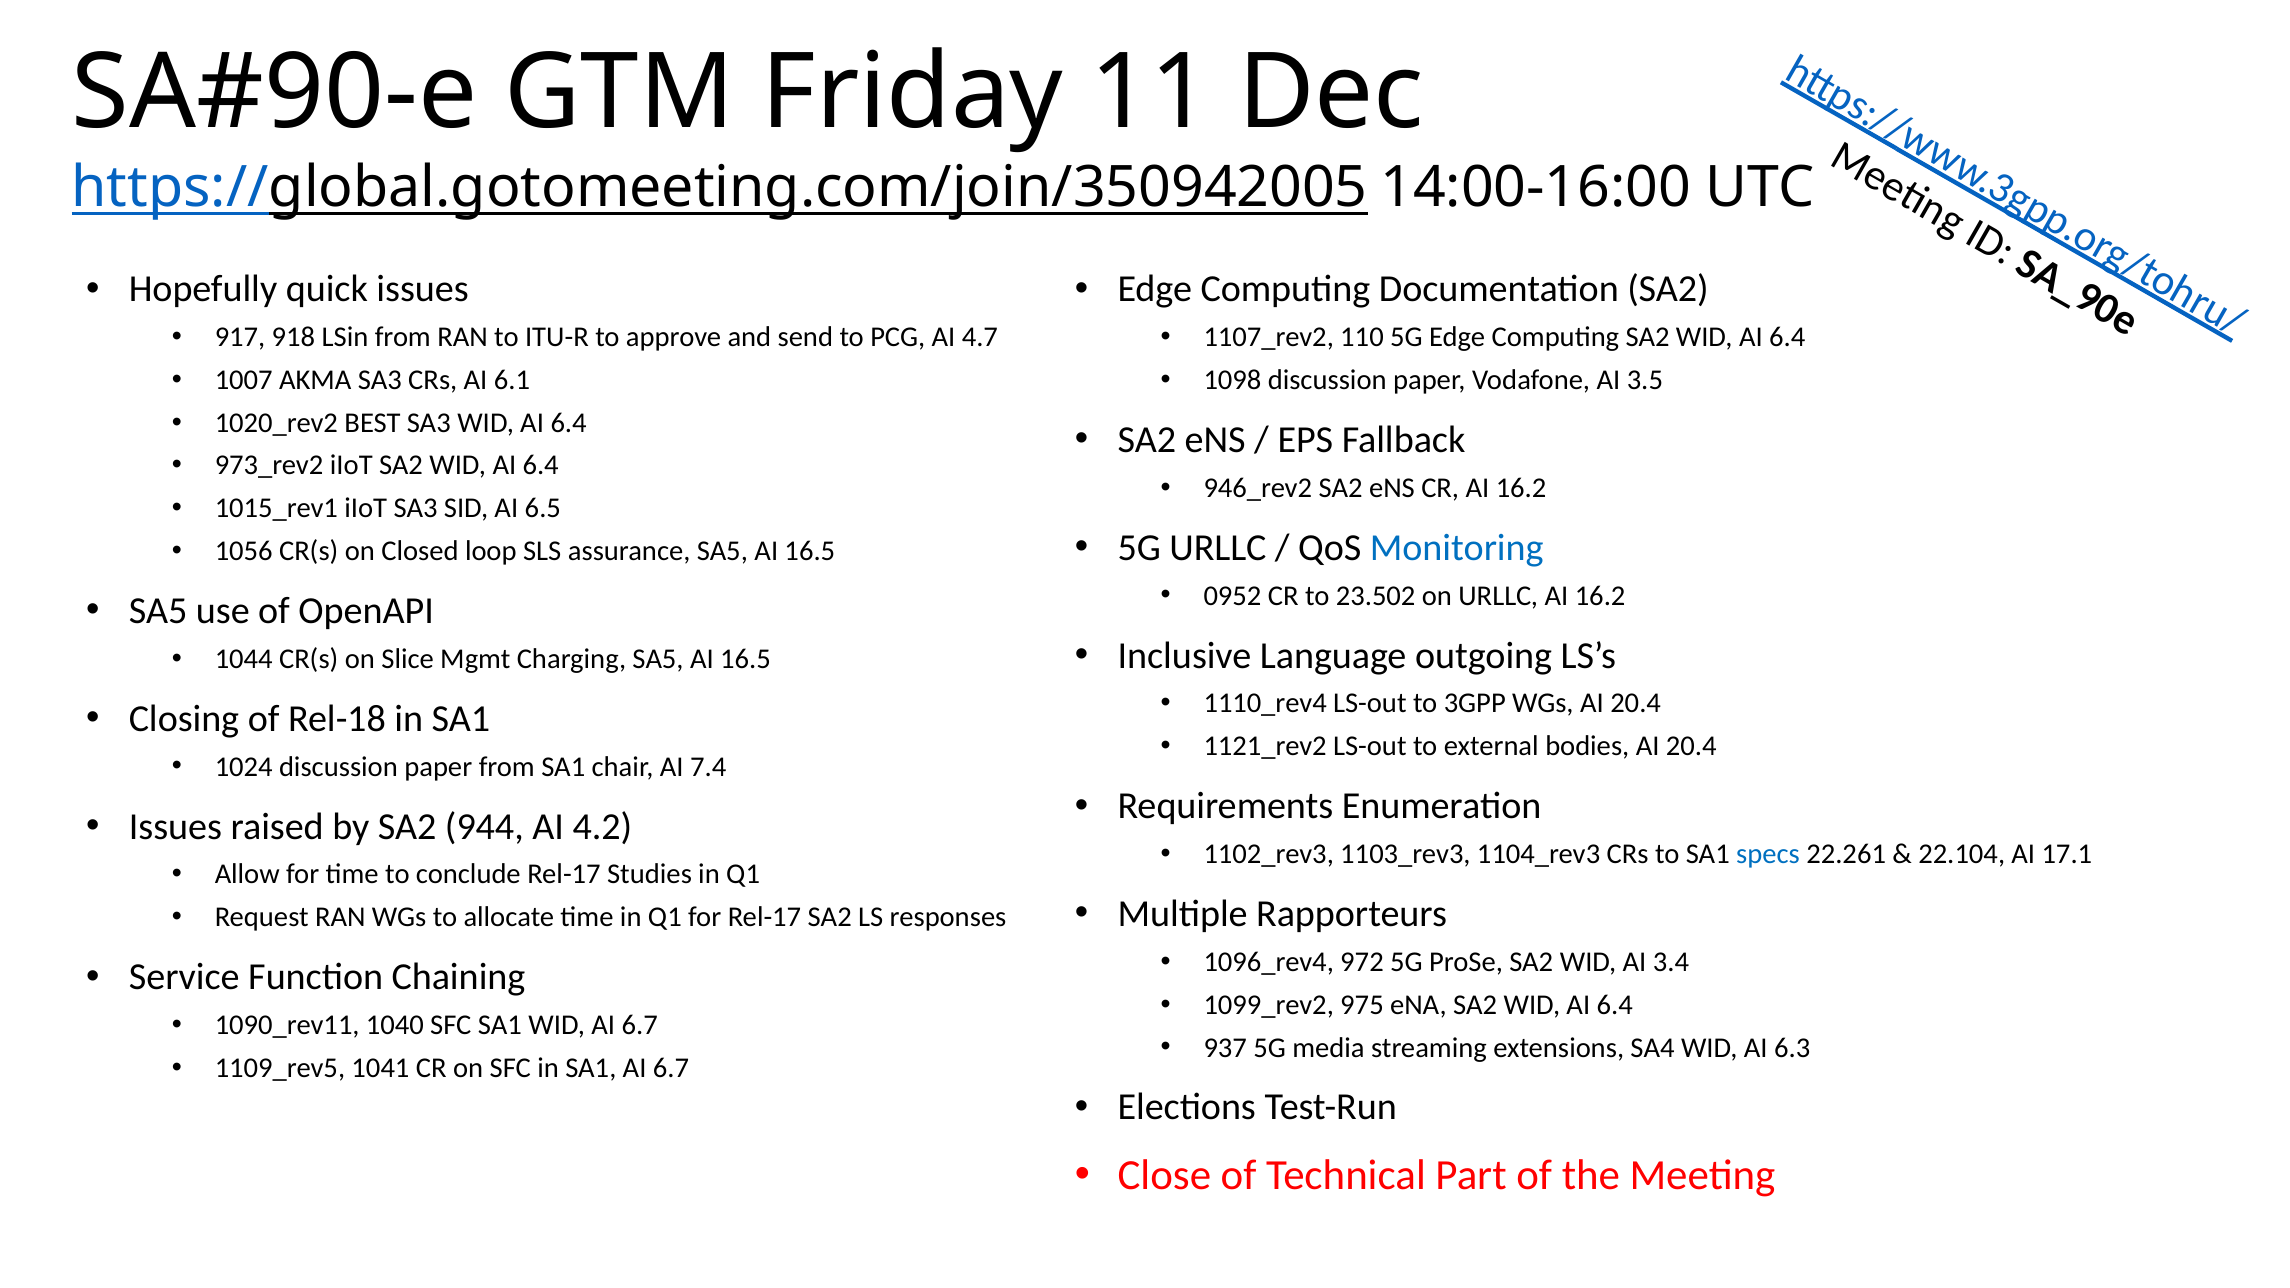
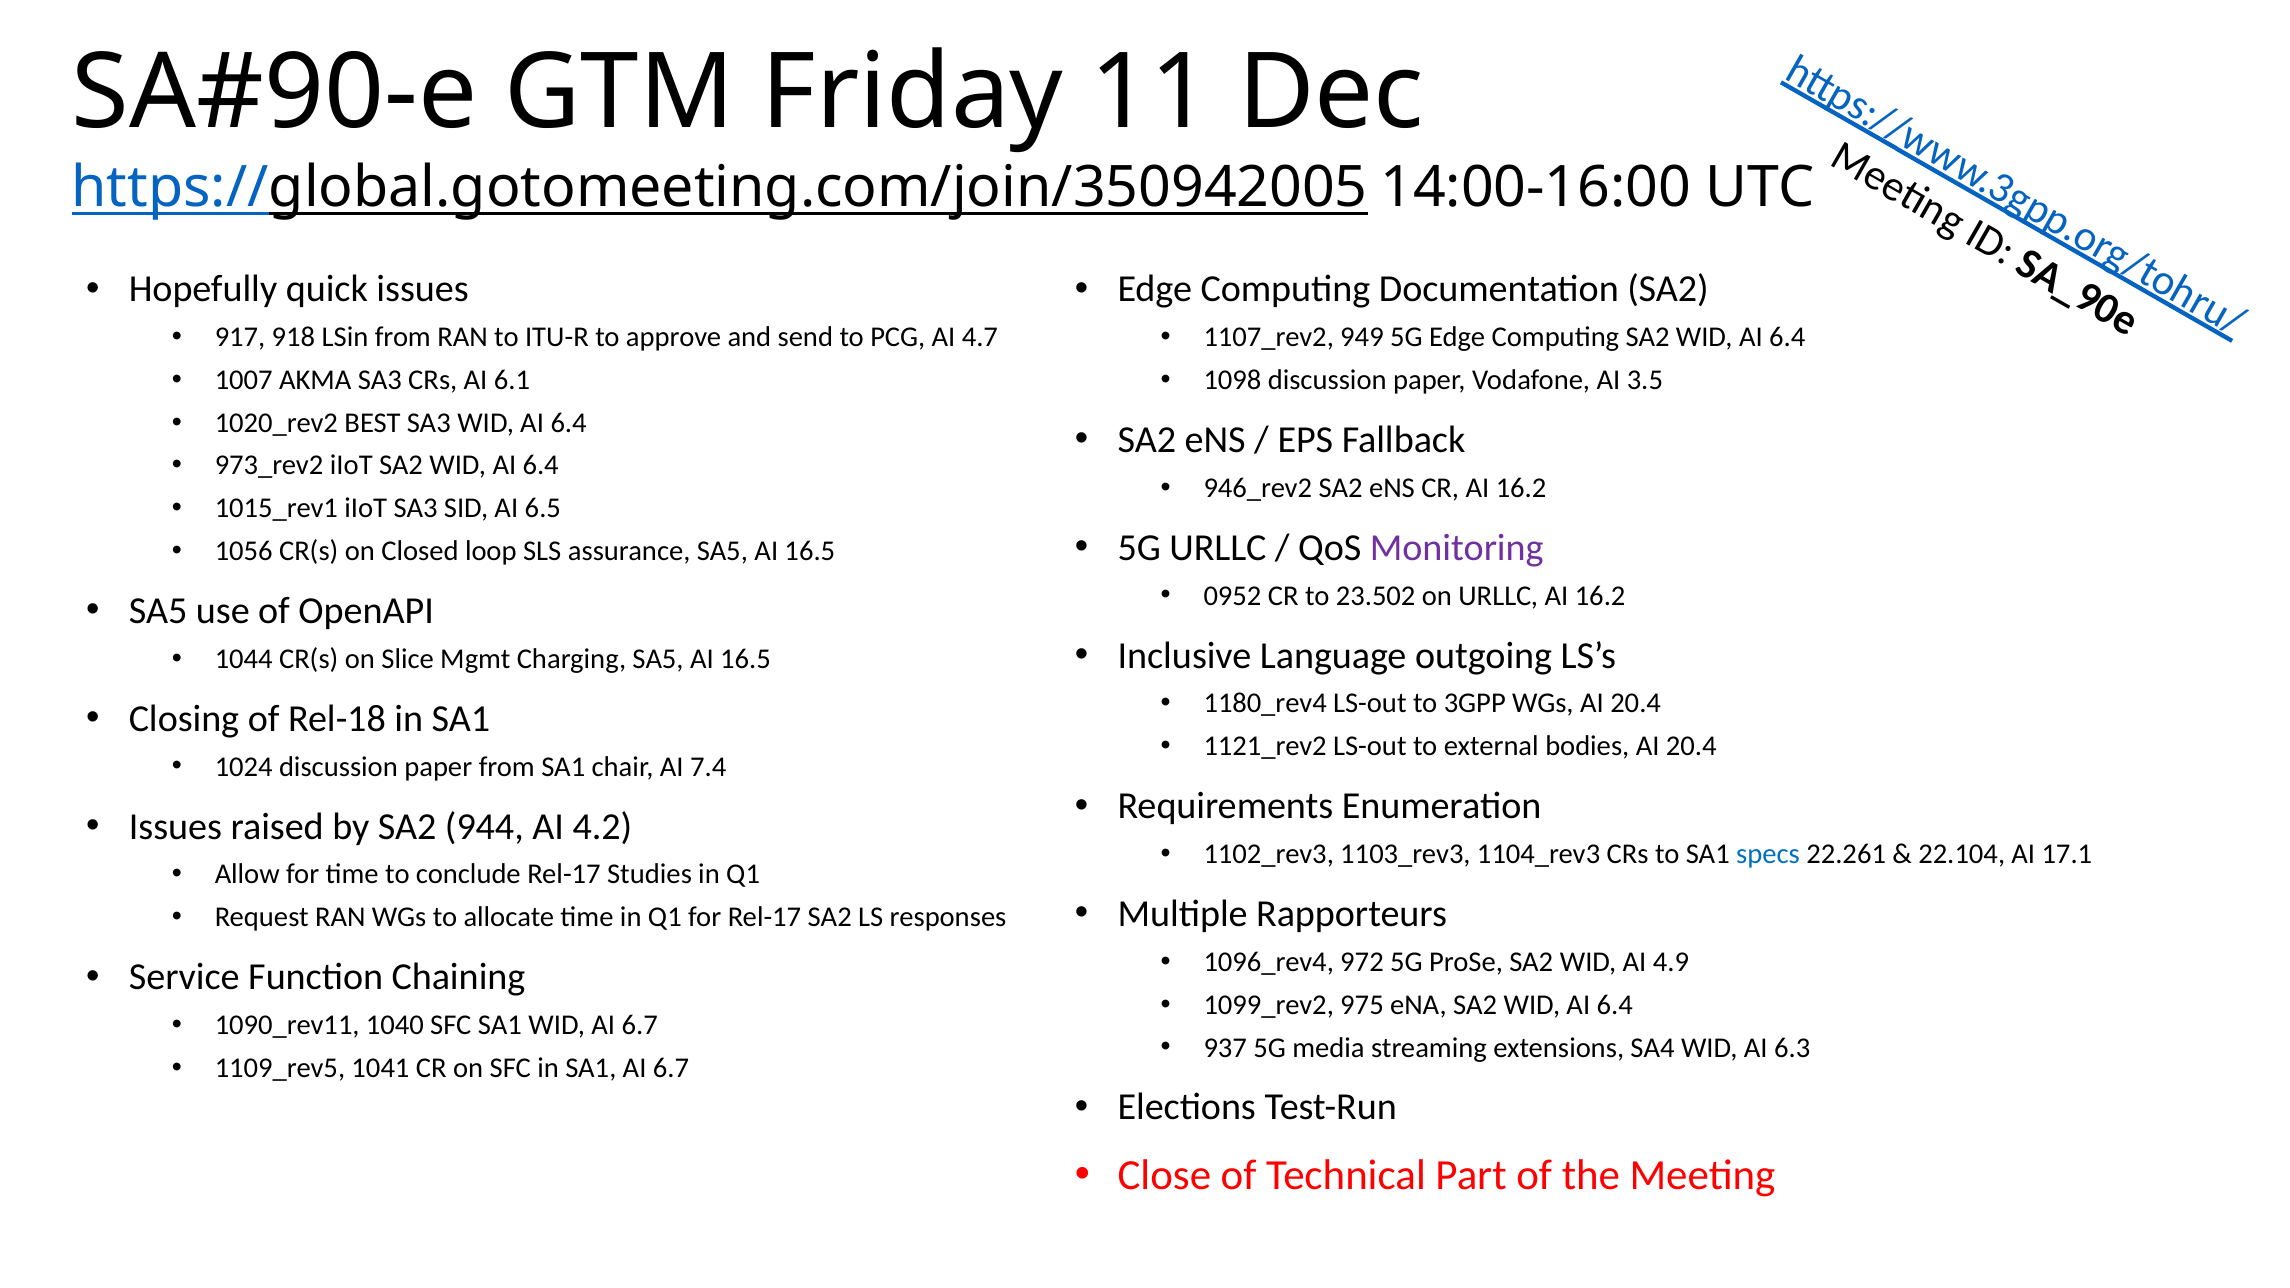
110: 110 -> 949
Monitoring colour: blue -> purple
1110_rev4: 1110_rev4 -> 1180_rev4
3.4: 3.4 -> 4.9
